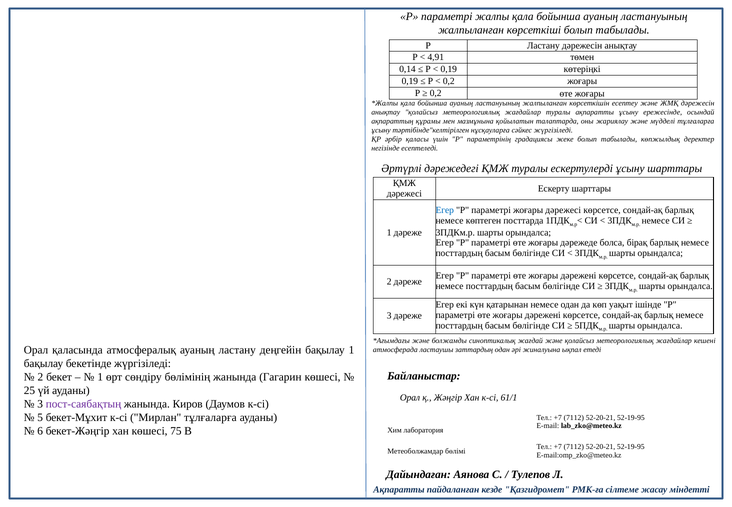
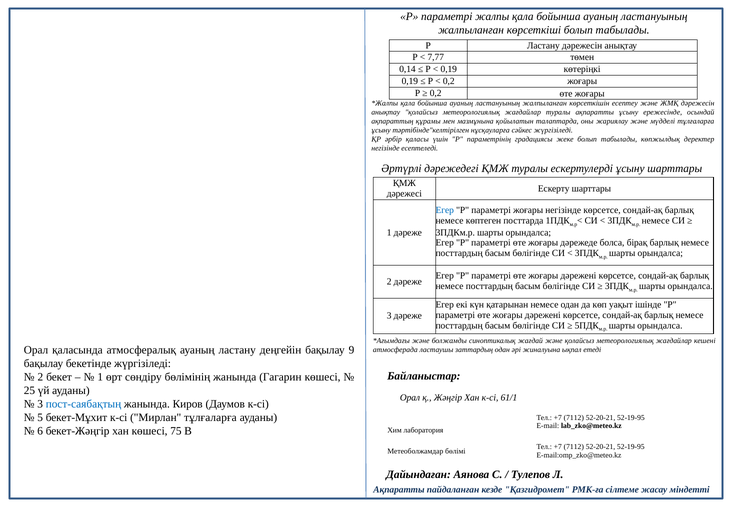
4,91: 4,91 -> 7,77
жоғары дәрежесі: дәрежесі -> негізінде
бақылау 1: 1 -> 9
пост-саябақтың colour: purple -> blue
